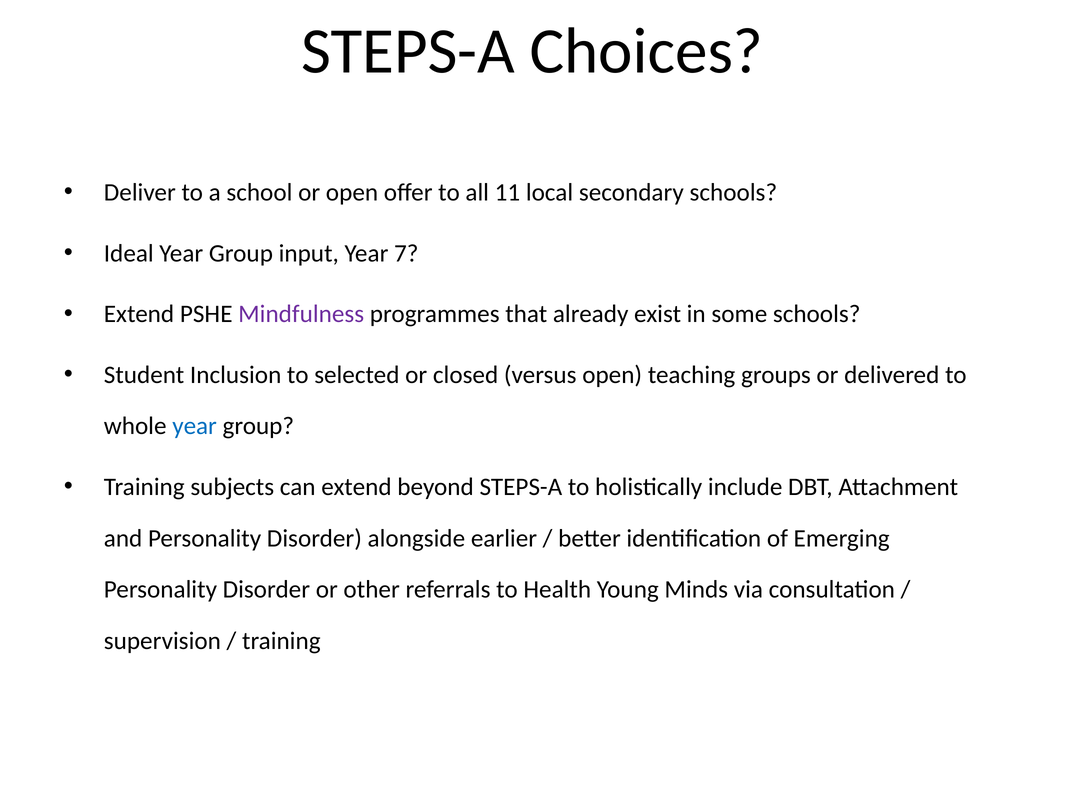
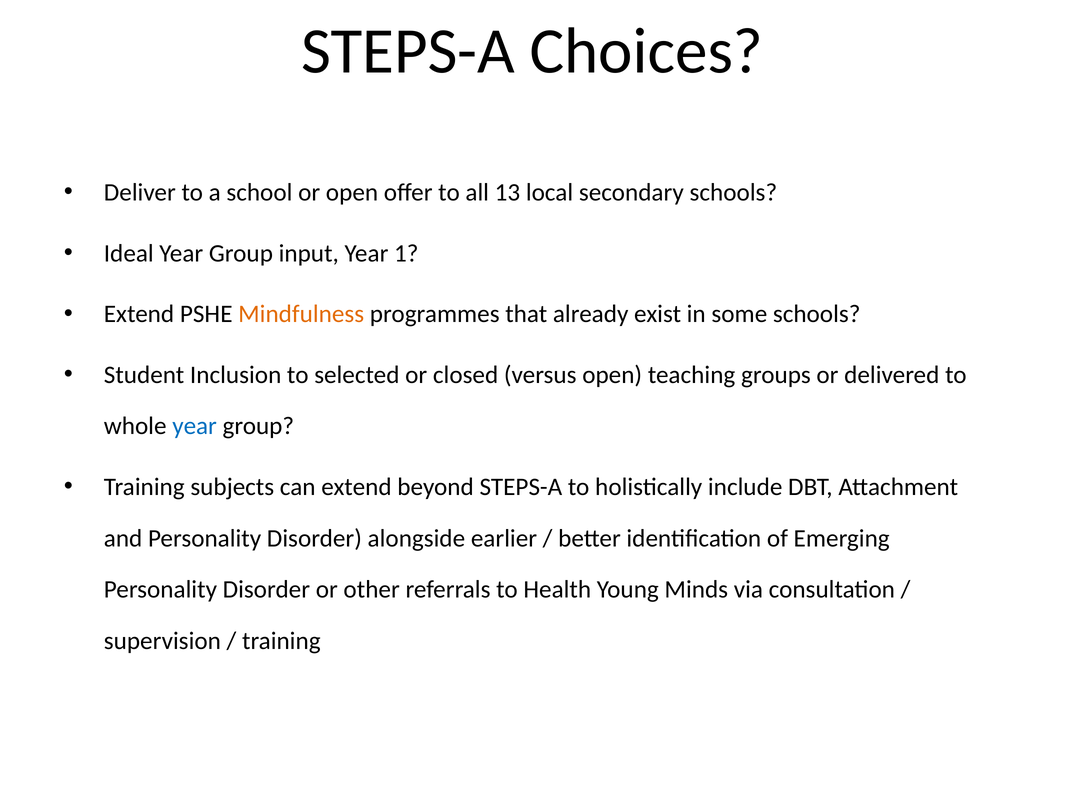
11: 11 -> 13
7: 7 -> 1
Mindfulness colour: purple -> orange
